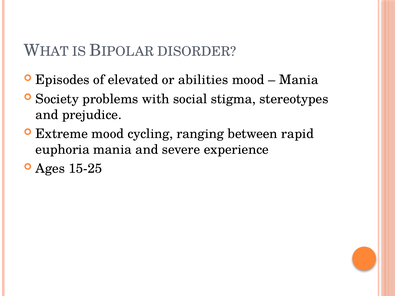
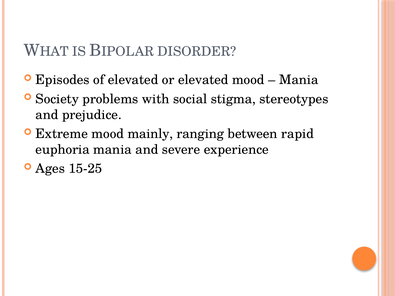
or abilities: abilities -> elevated
cycling: cycling -> mainly
